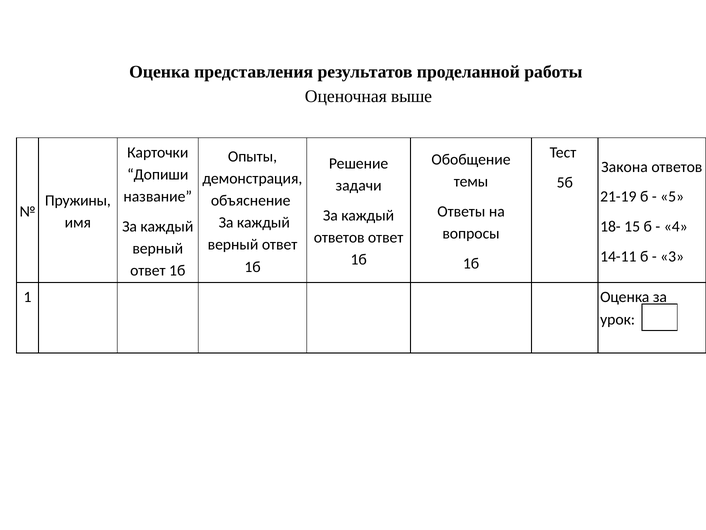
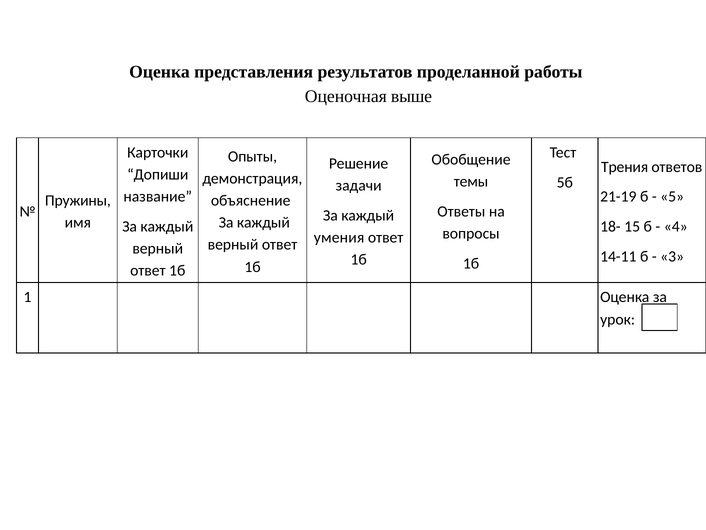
Закона: Закона -> Трения
ответов at (339, 237): ответов -> умения
